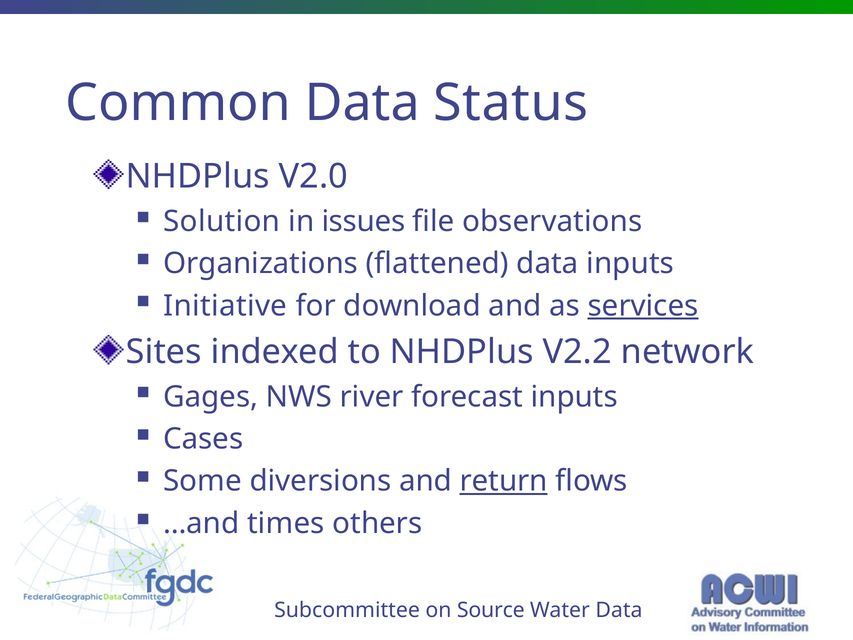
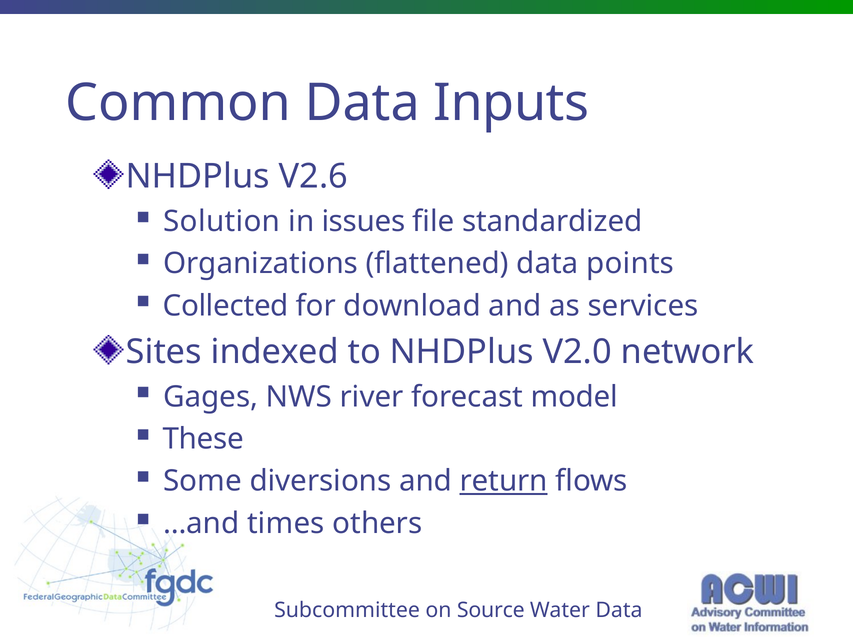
Status: Status -> Inputs
V2.0: V2.0 -> V2.6
observations: observations -> standardized
data inputs: inputs -> points
Initiative: Initiative -> Collected
services underline: present -> none
V2.2: V2.2 -> V2.0
forecast inputs: inputs -> model
Cases: Cases -> These
